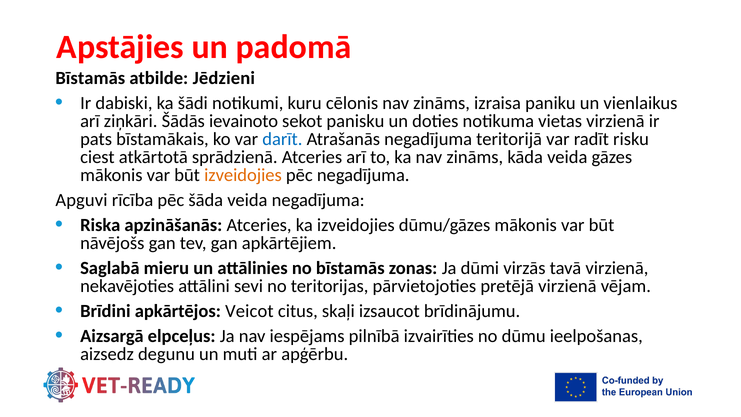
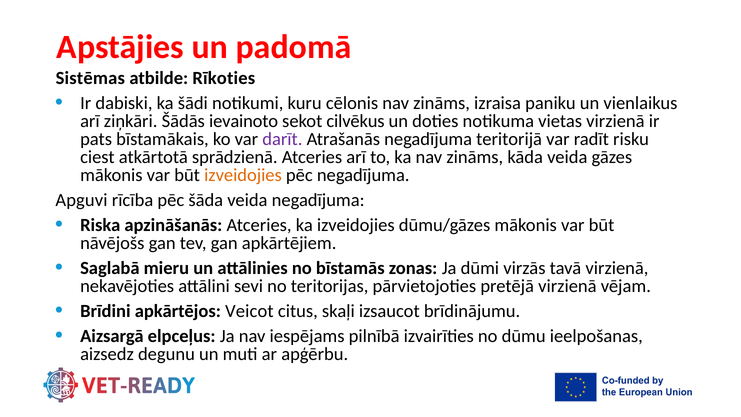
Bīstamās at (90, 78): Bīstamās -> Sistēmas
Jēdzieni: Jēdzieni -> Rīkoties
panisku: panisku -> cilvēkus
darīt colour: blue -> purple
